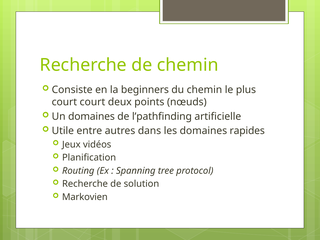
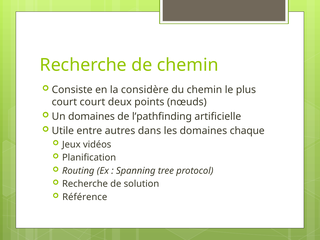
beginners: beginners -> considère
rapides: rapides -> chaque
Markovien: Markovien -> Référence
